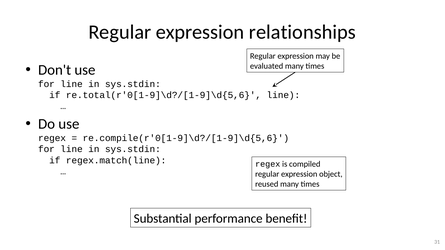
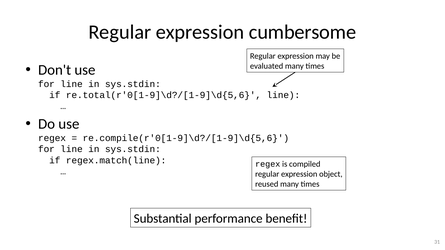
relationships: relationships -> cumbersome
